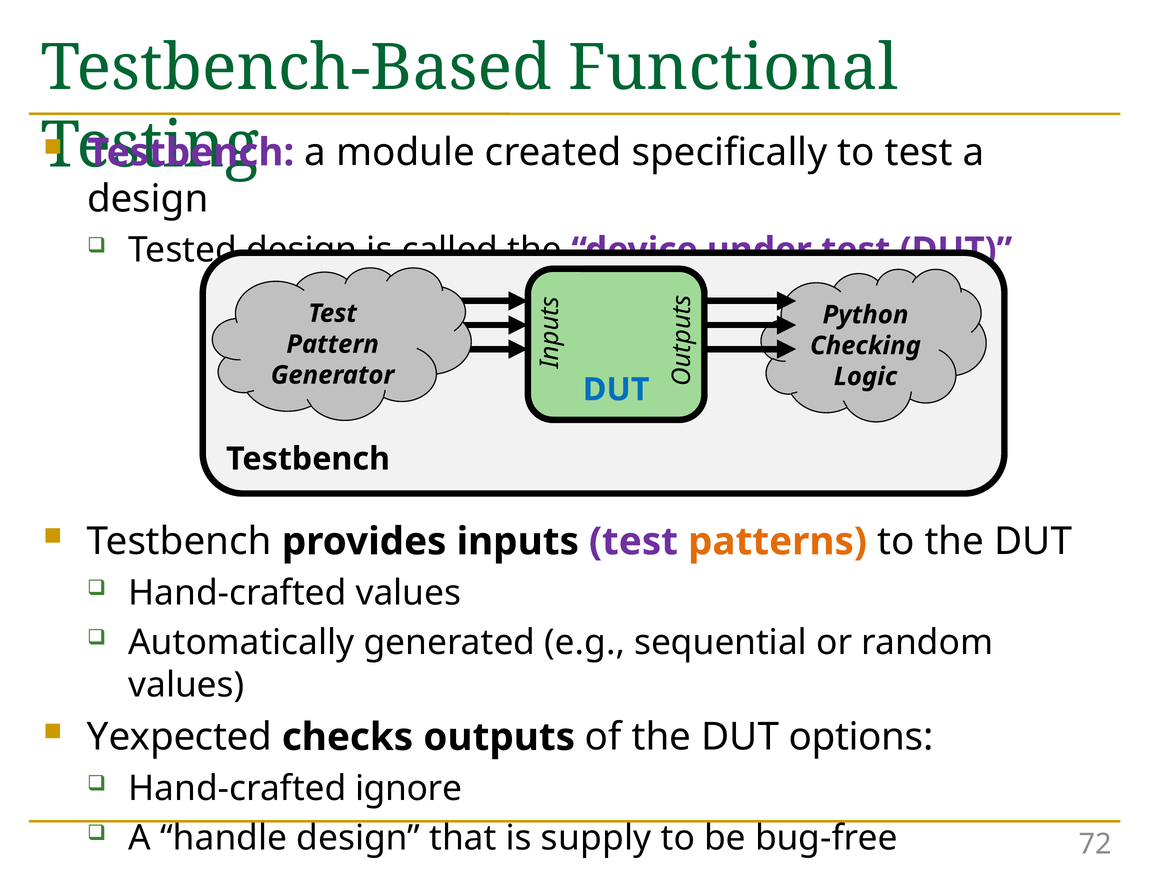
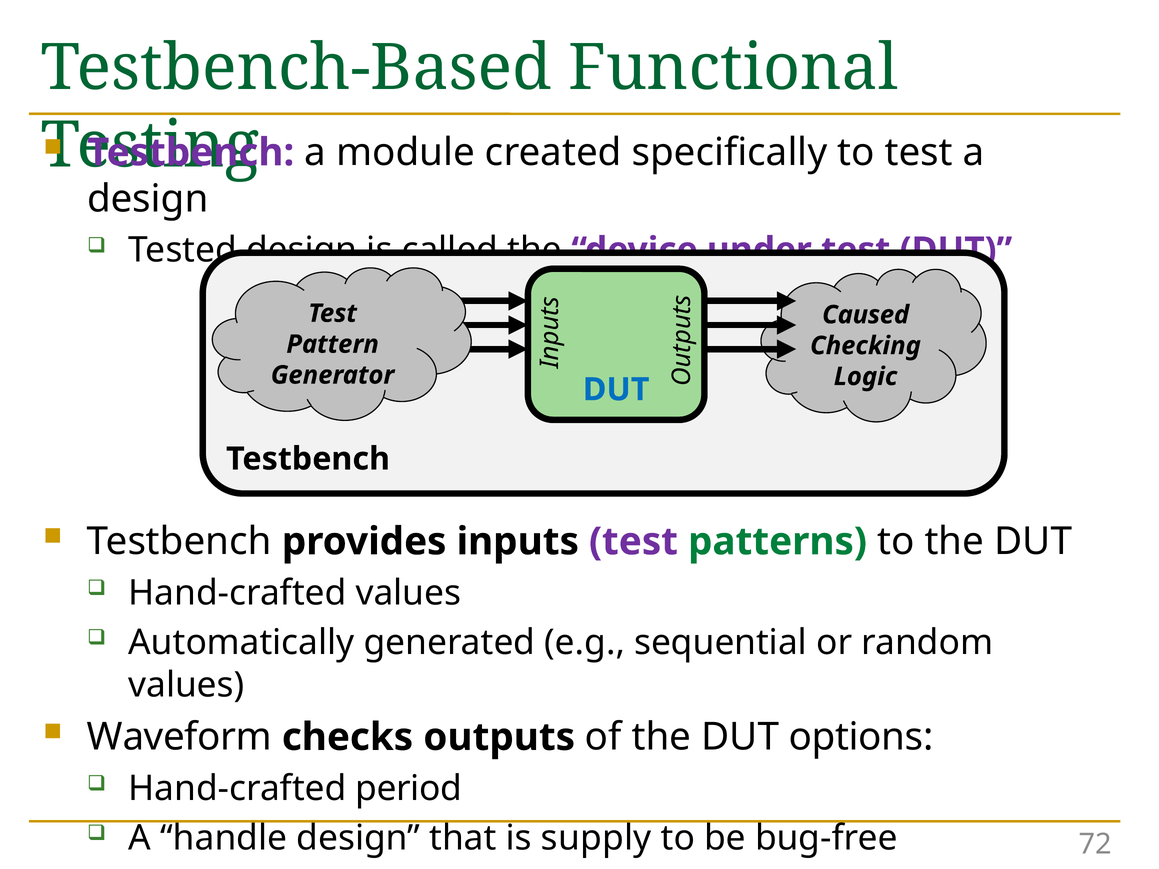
Python: Python -> Caused
patterns colour: orange -> green
Yexpected: Yexpected -> Waveform
ignore: ignore -> period
